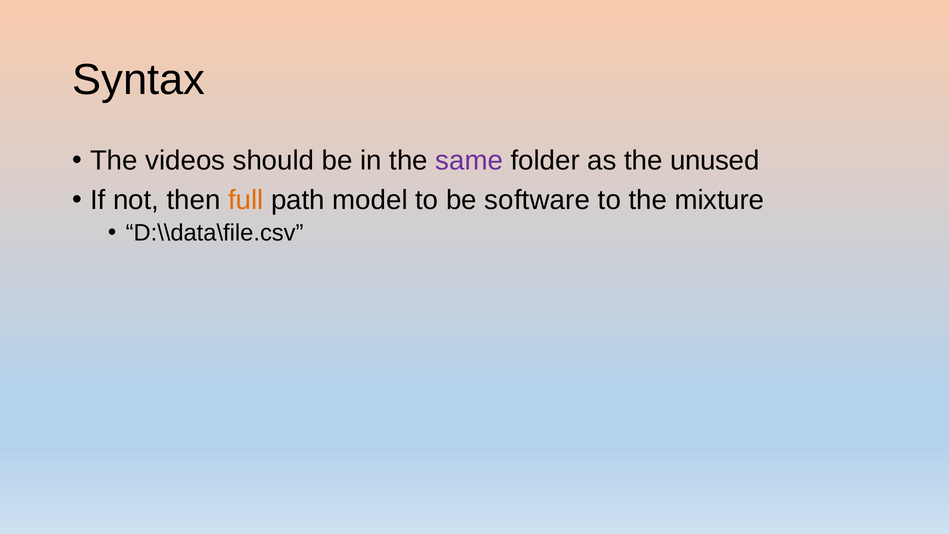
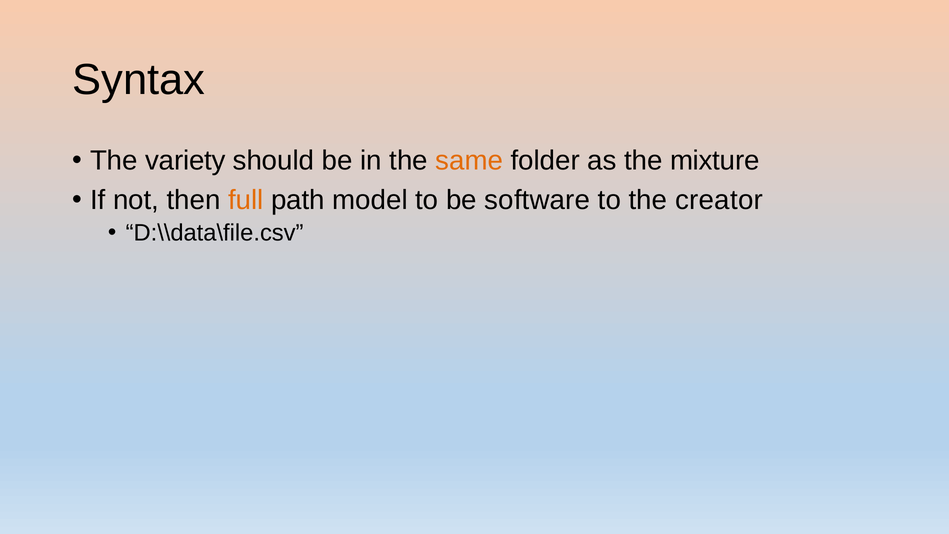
videos: videos -> variety
same colour: purple -> orange
unused: unused -> mixture
mixture: mixture -> creator
